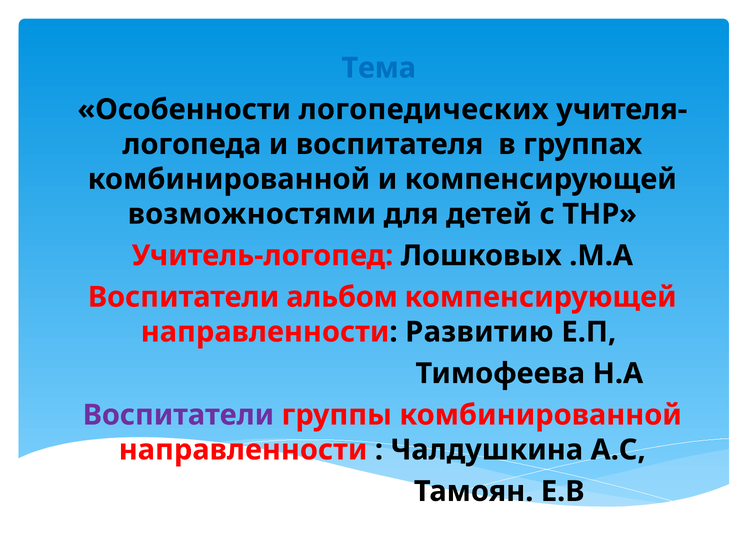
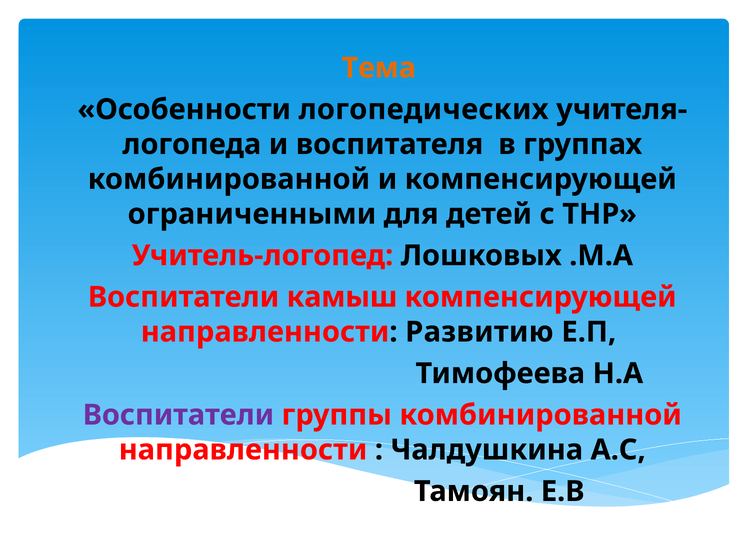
Тема colour: blue -> orange
возможностями: возможностями -> ограниченными
альбом: альбом -> камыш
